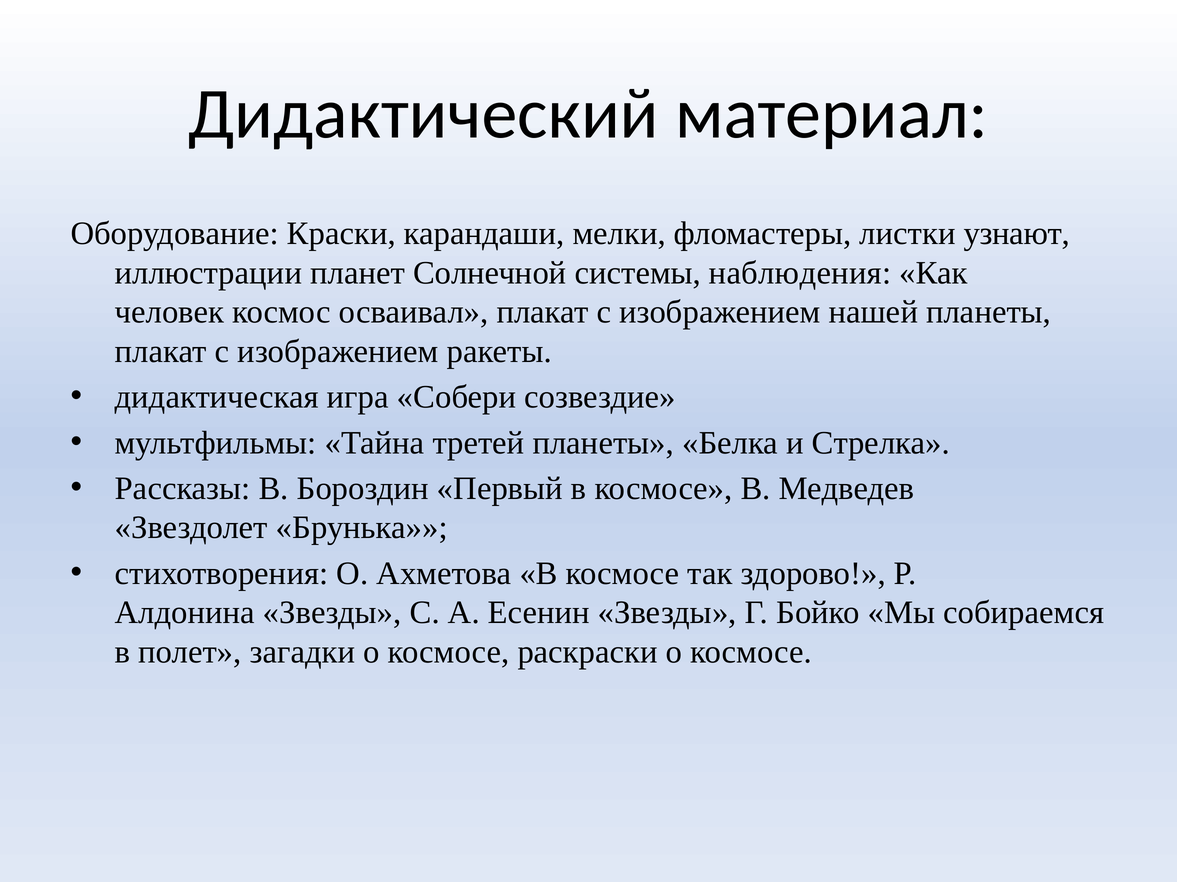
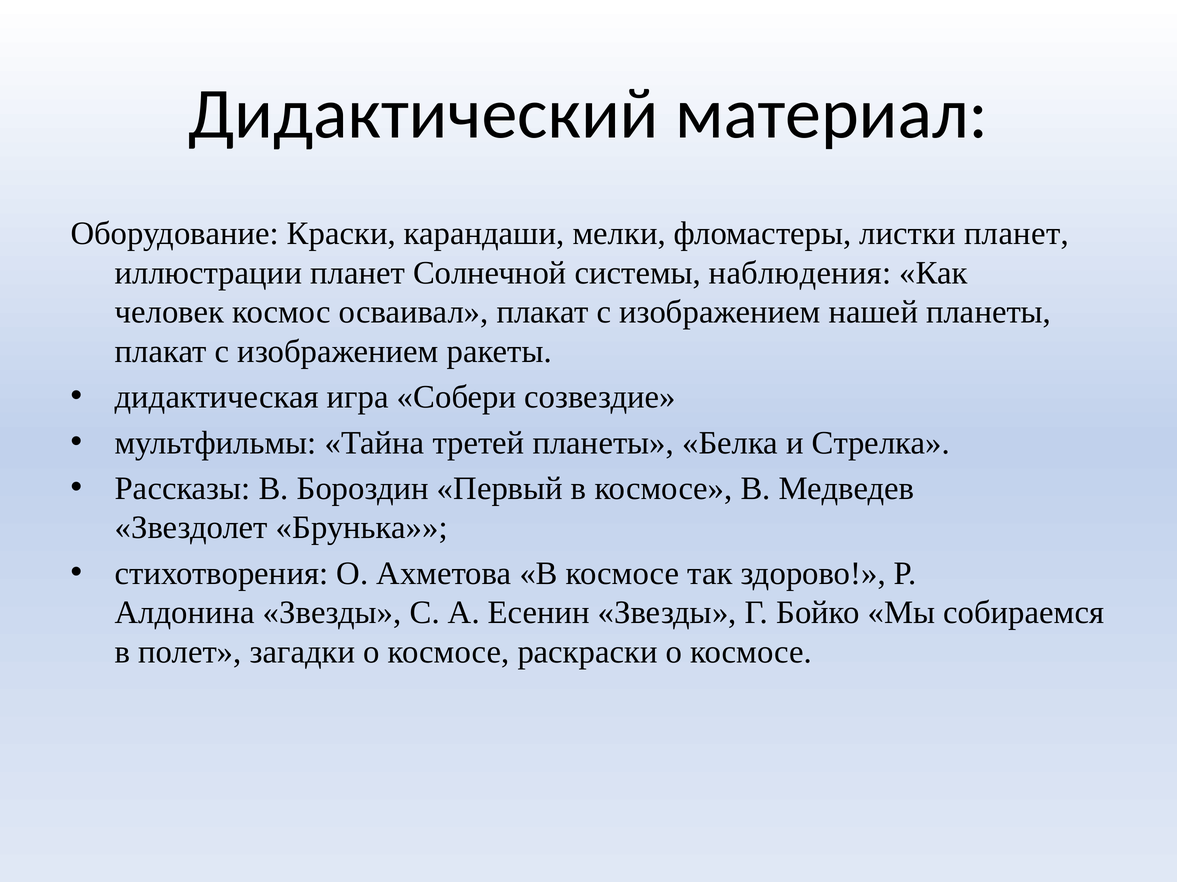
листки узнают: узнают -> планет
